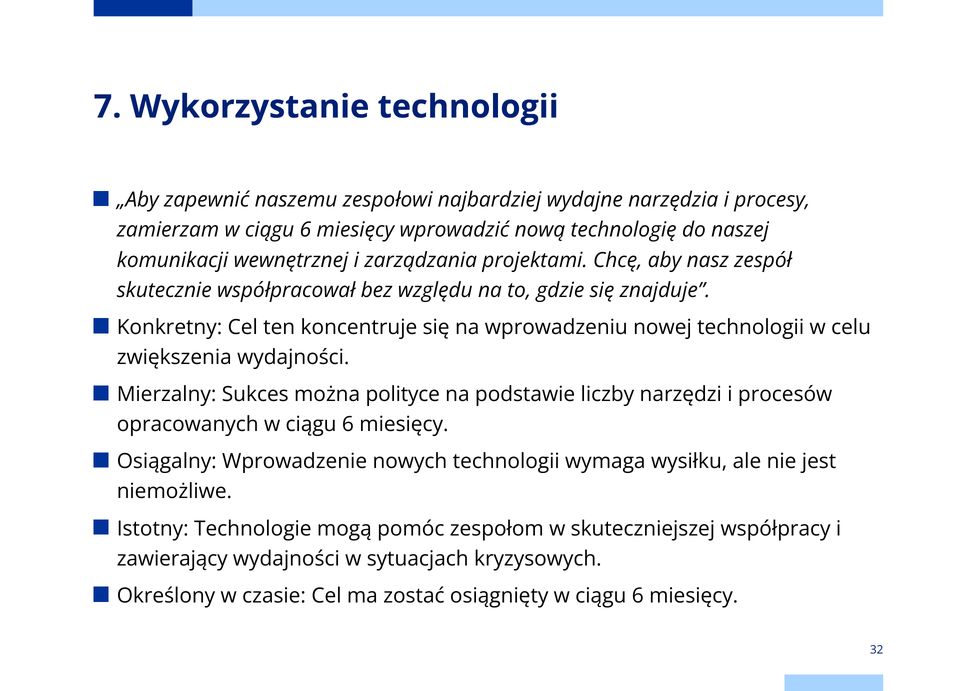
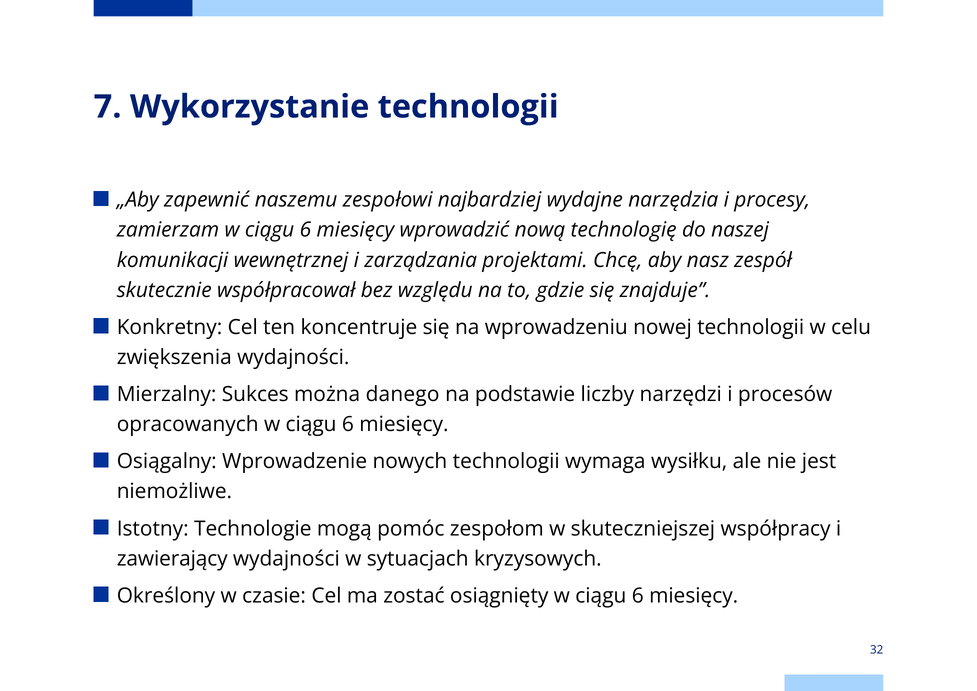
polityce: polityce -> danego
